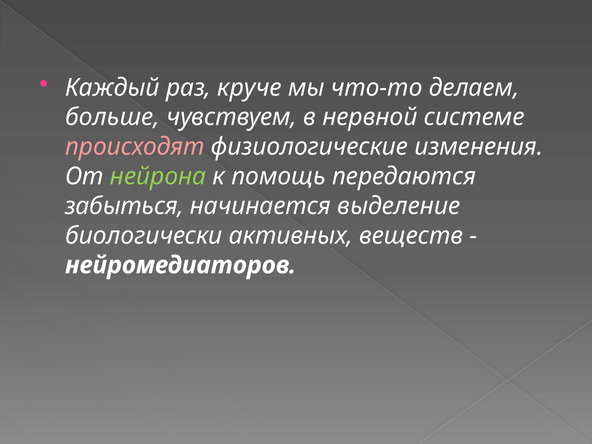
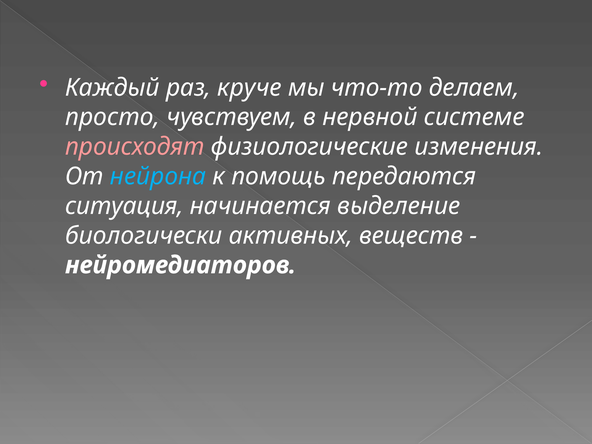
больше: больше -> просто
нейрона colour: light green -> light blue
забыться: забыться -> ситуация
